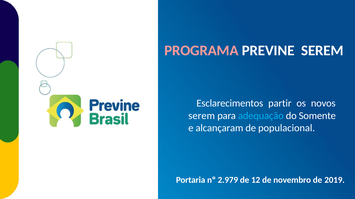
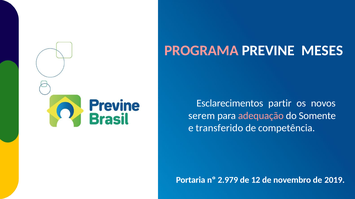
PREVINE SEREM: SEREM -> MESES
adequação colour: light blue -> pink
alcançaram: alcançaram -> transferido
populacional: populacional -> competência
